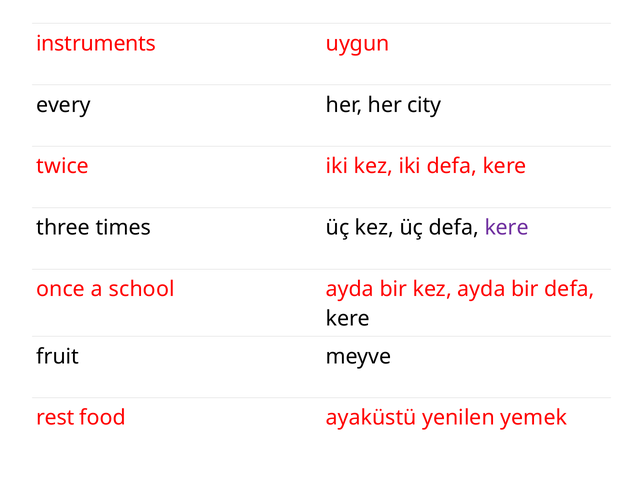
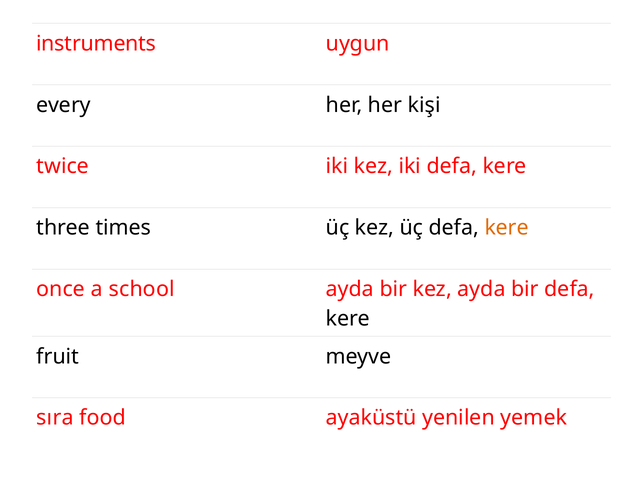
city: city -> kişi
kere at (507, 228) colour: purple -> orange
rest: rest -> sıra
